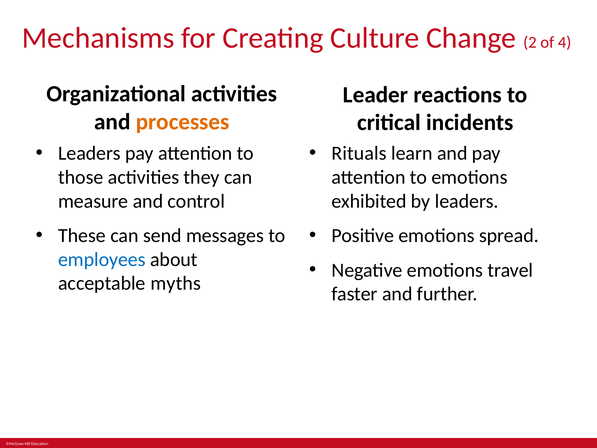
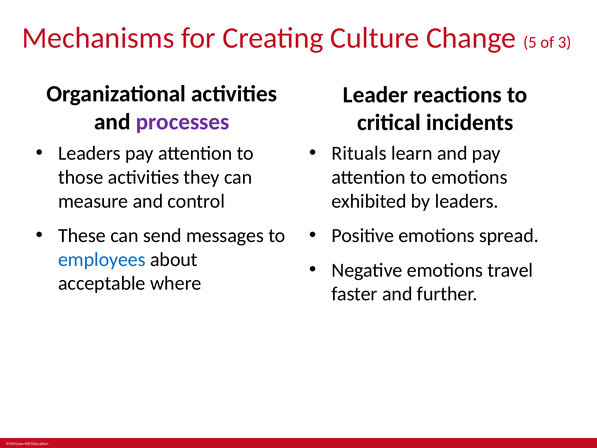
2: 2 -> 5
4: 4 -> 3
processes colour: orange -> purple
myths: myths -> where
